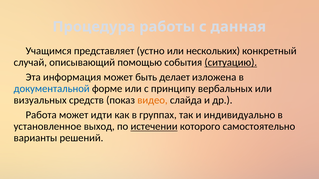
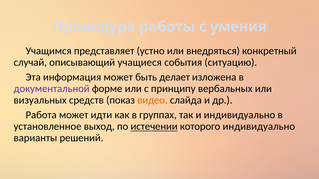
данная: данная -> умения
нескольких: нескольких -> внедряться
помощью: помощью -> учащиеся
ситуацию underline: present -> none
документальной colour: blue -> purple
которого самостоятельно: самостоятельно -> индивидуально
